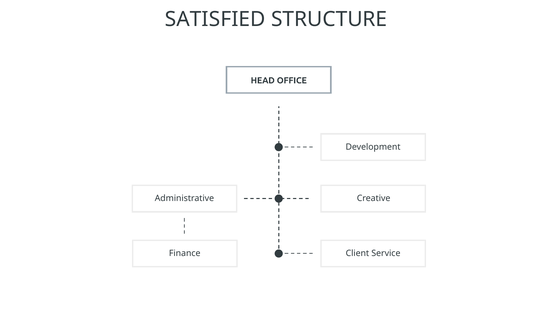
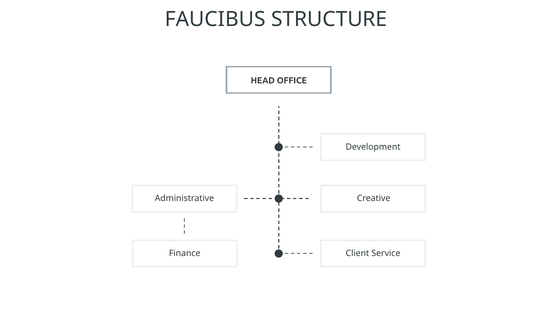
SATISFIED: SATISFIED -> FAUCIBUS
